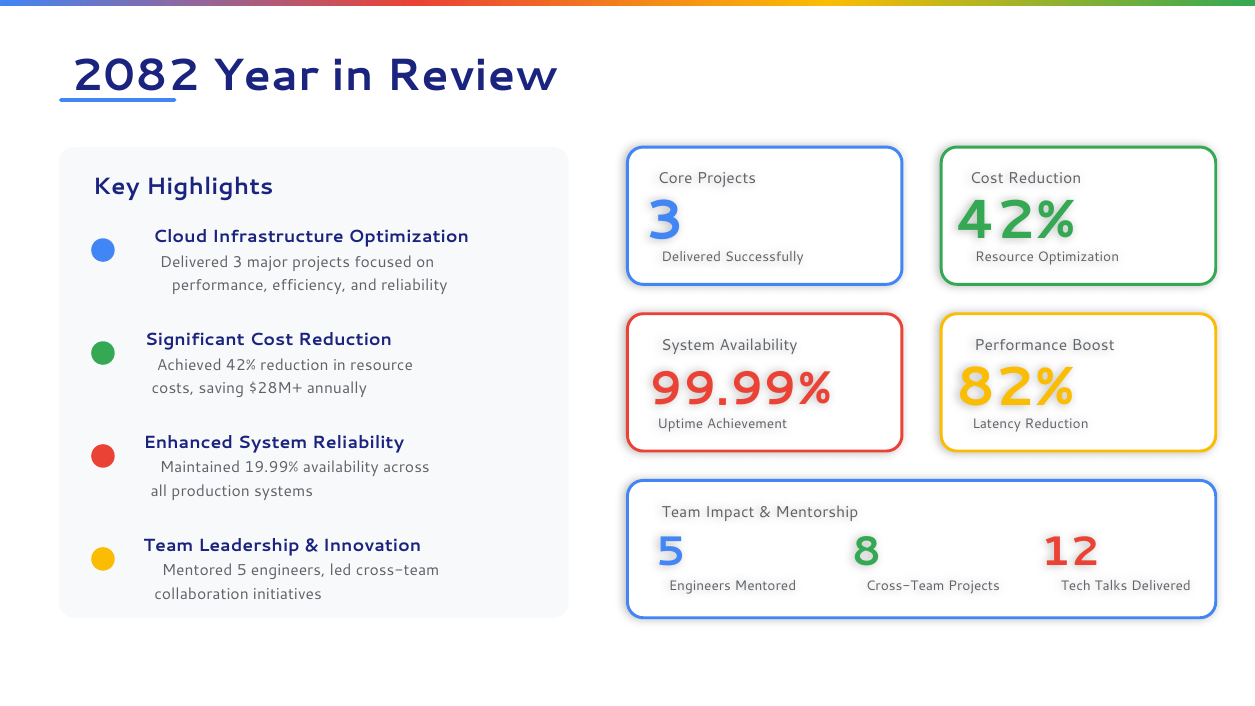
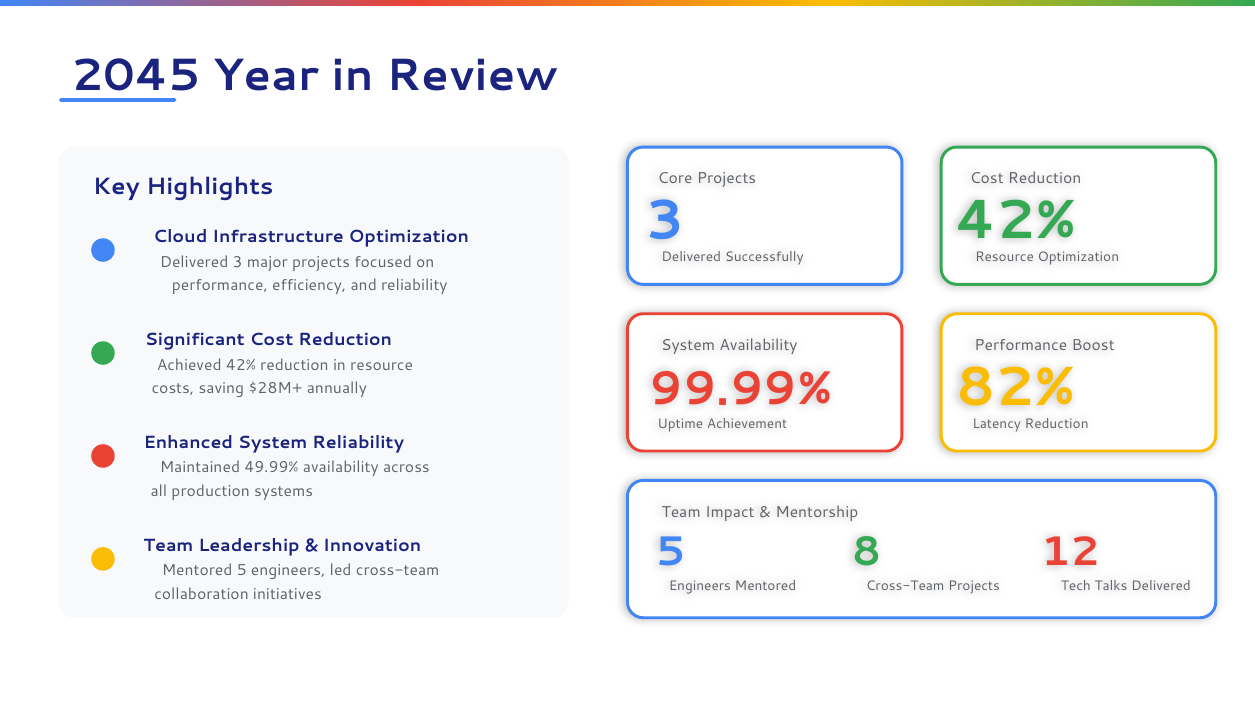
2082: 2082 -> 2045
19.99%: 19.99% -> 49.99%
